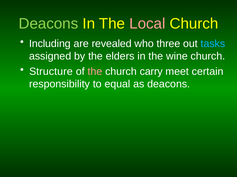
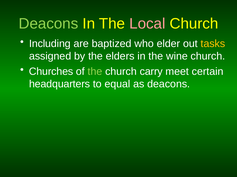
revealed: revealed -> baptized
three: three -> elder
tasks colour: light blue -> yellow
Structure: Structure -> Churches
the at (95, 72) colour: pink -> light green
responsibility: responsibility -> headquarters
